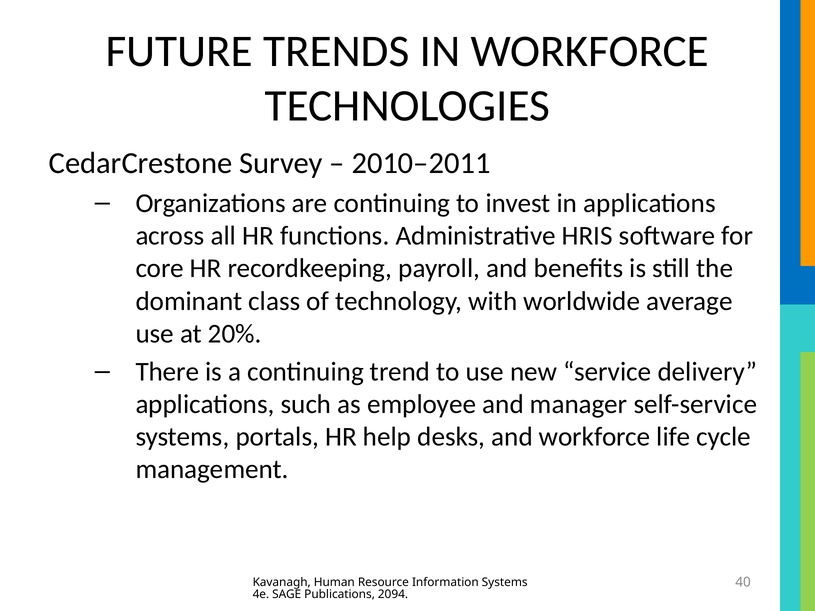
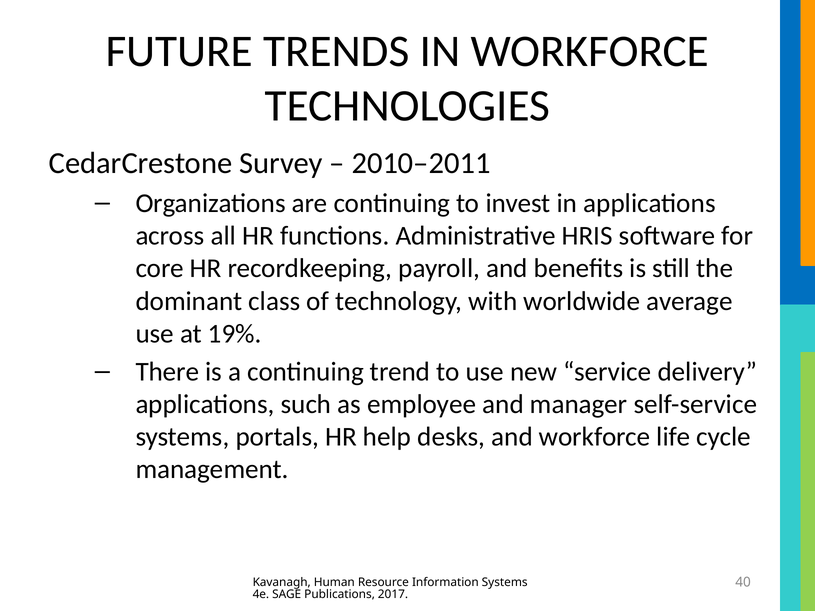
20%: 20% -> 19%
2094: 2094 -> 2017
